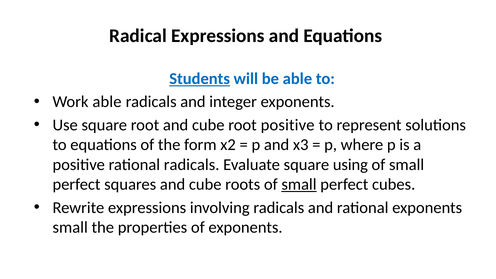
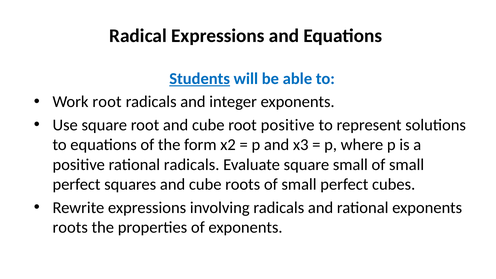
Work able: able -> root
square using: using -> small
small at (299, 184) underline: present -> none
small at (70, 227): small -> roots
